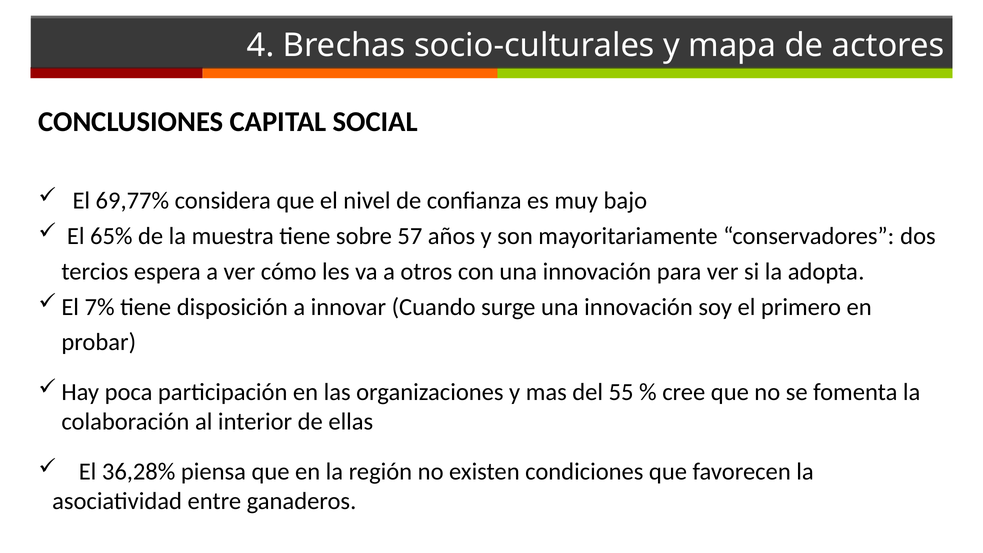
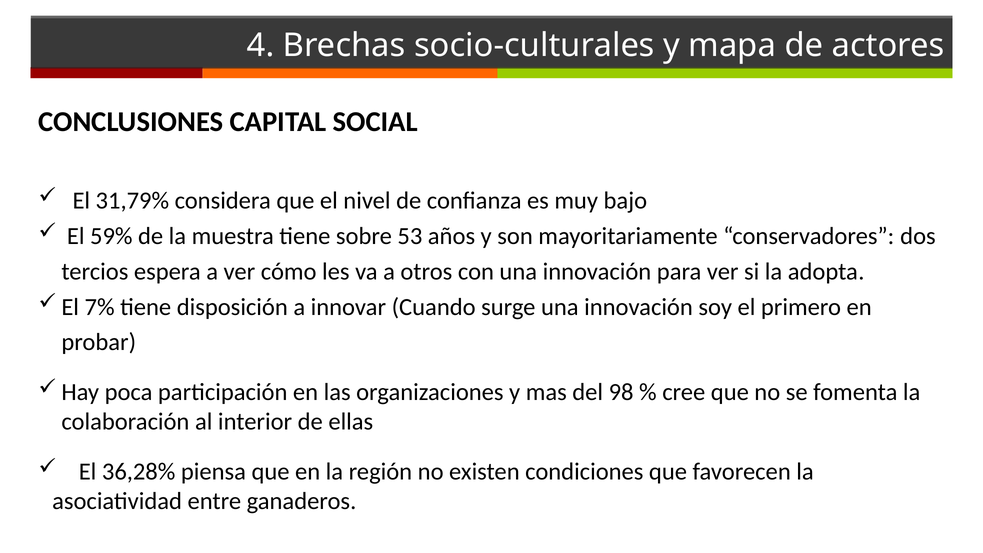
69,77%: 69,77% -> 31,79%
65%: 65% -> 59%
57: 57 -> 53
55: 55 -> 98
